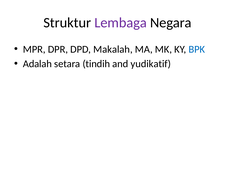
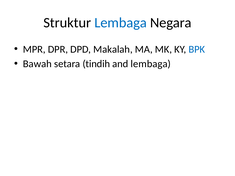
Lembaga at (121, 23) colour: purple -> blue
Adalah: Adalah -> Bawah
and yudikatif: yudikatif -> lembaga
